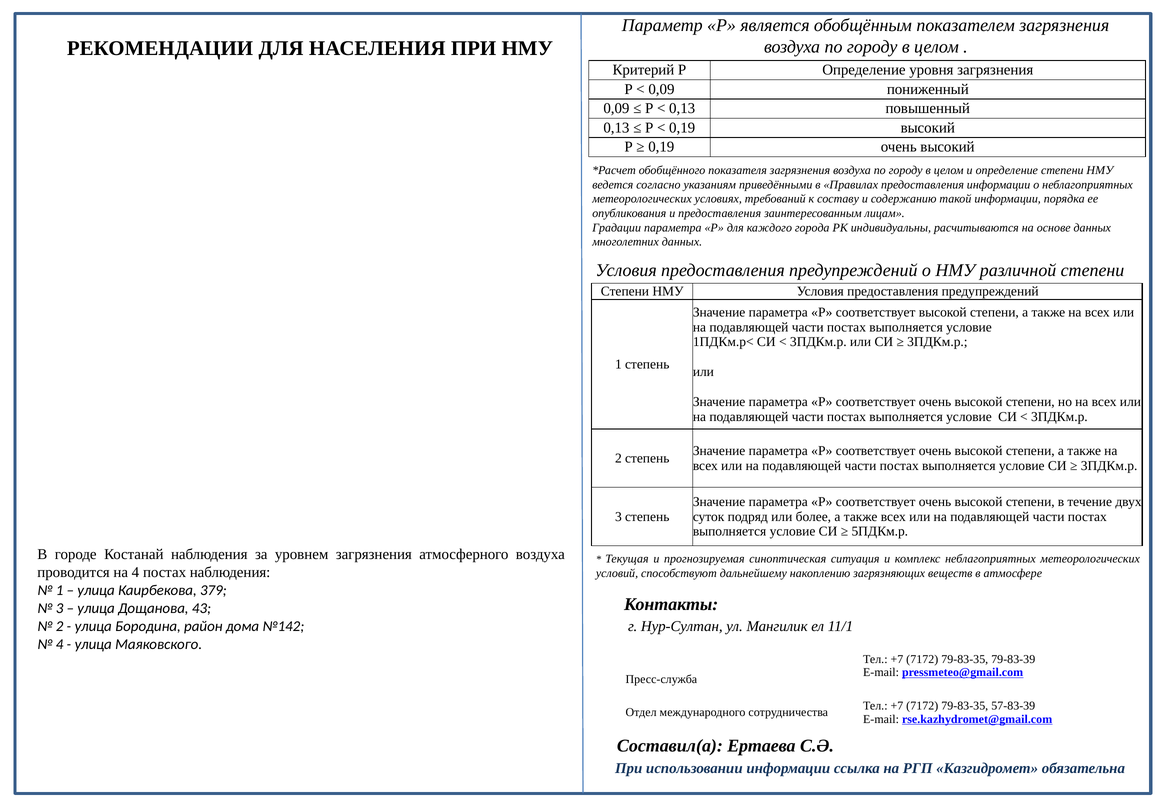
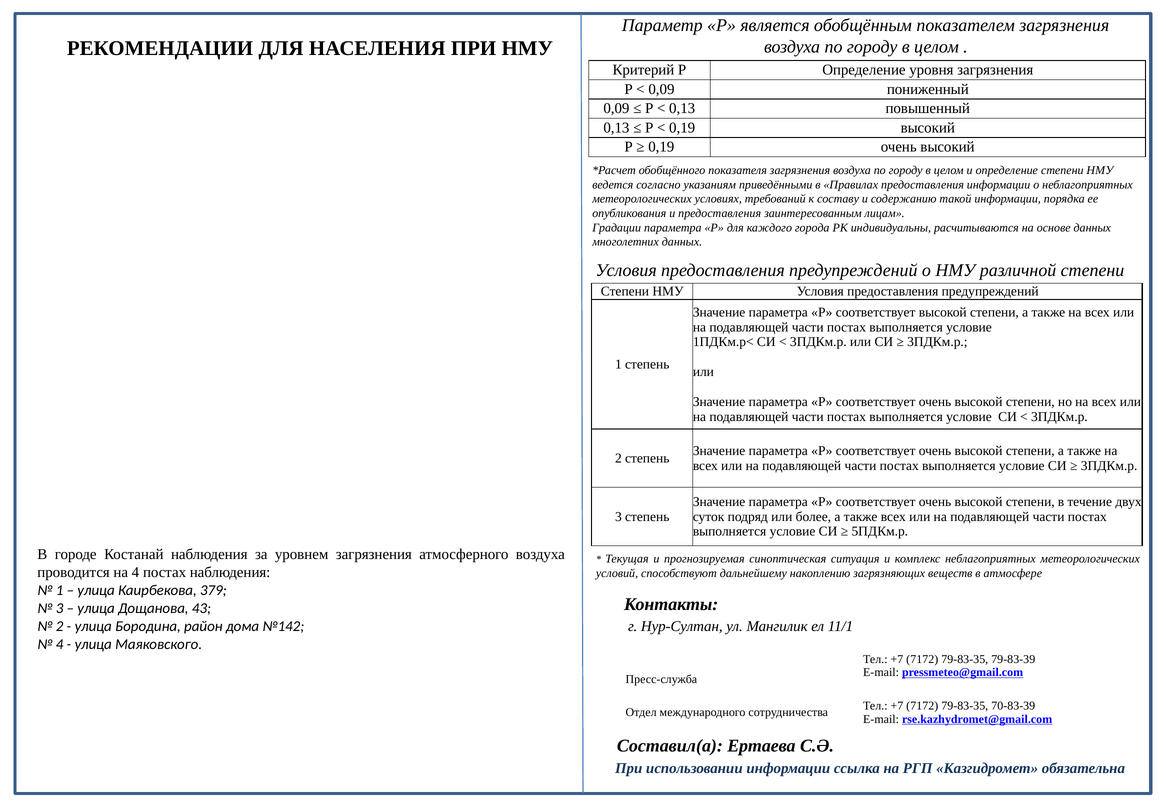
57-83-39: 57-83-39 -> 70-83-39
